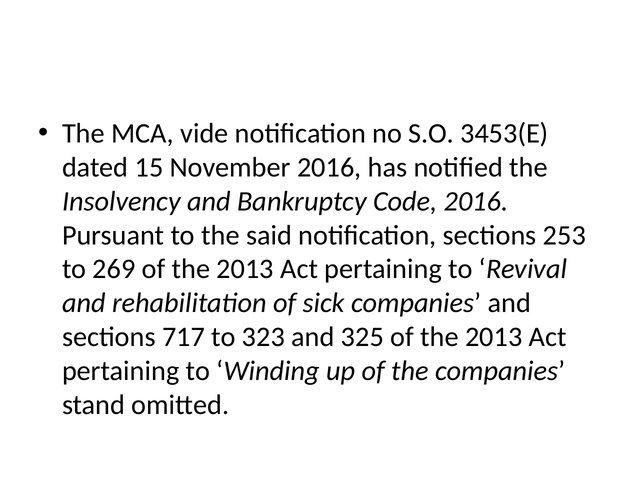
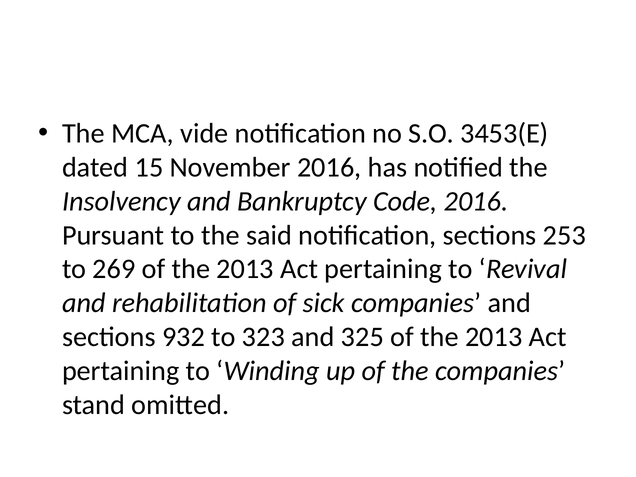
717: 717 -> 932
